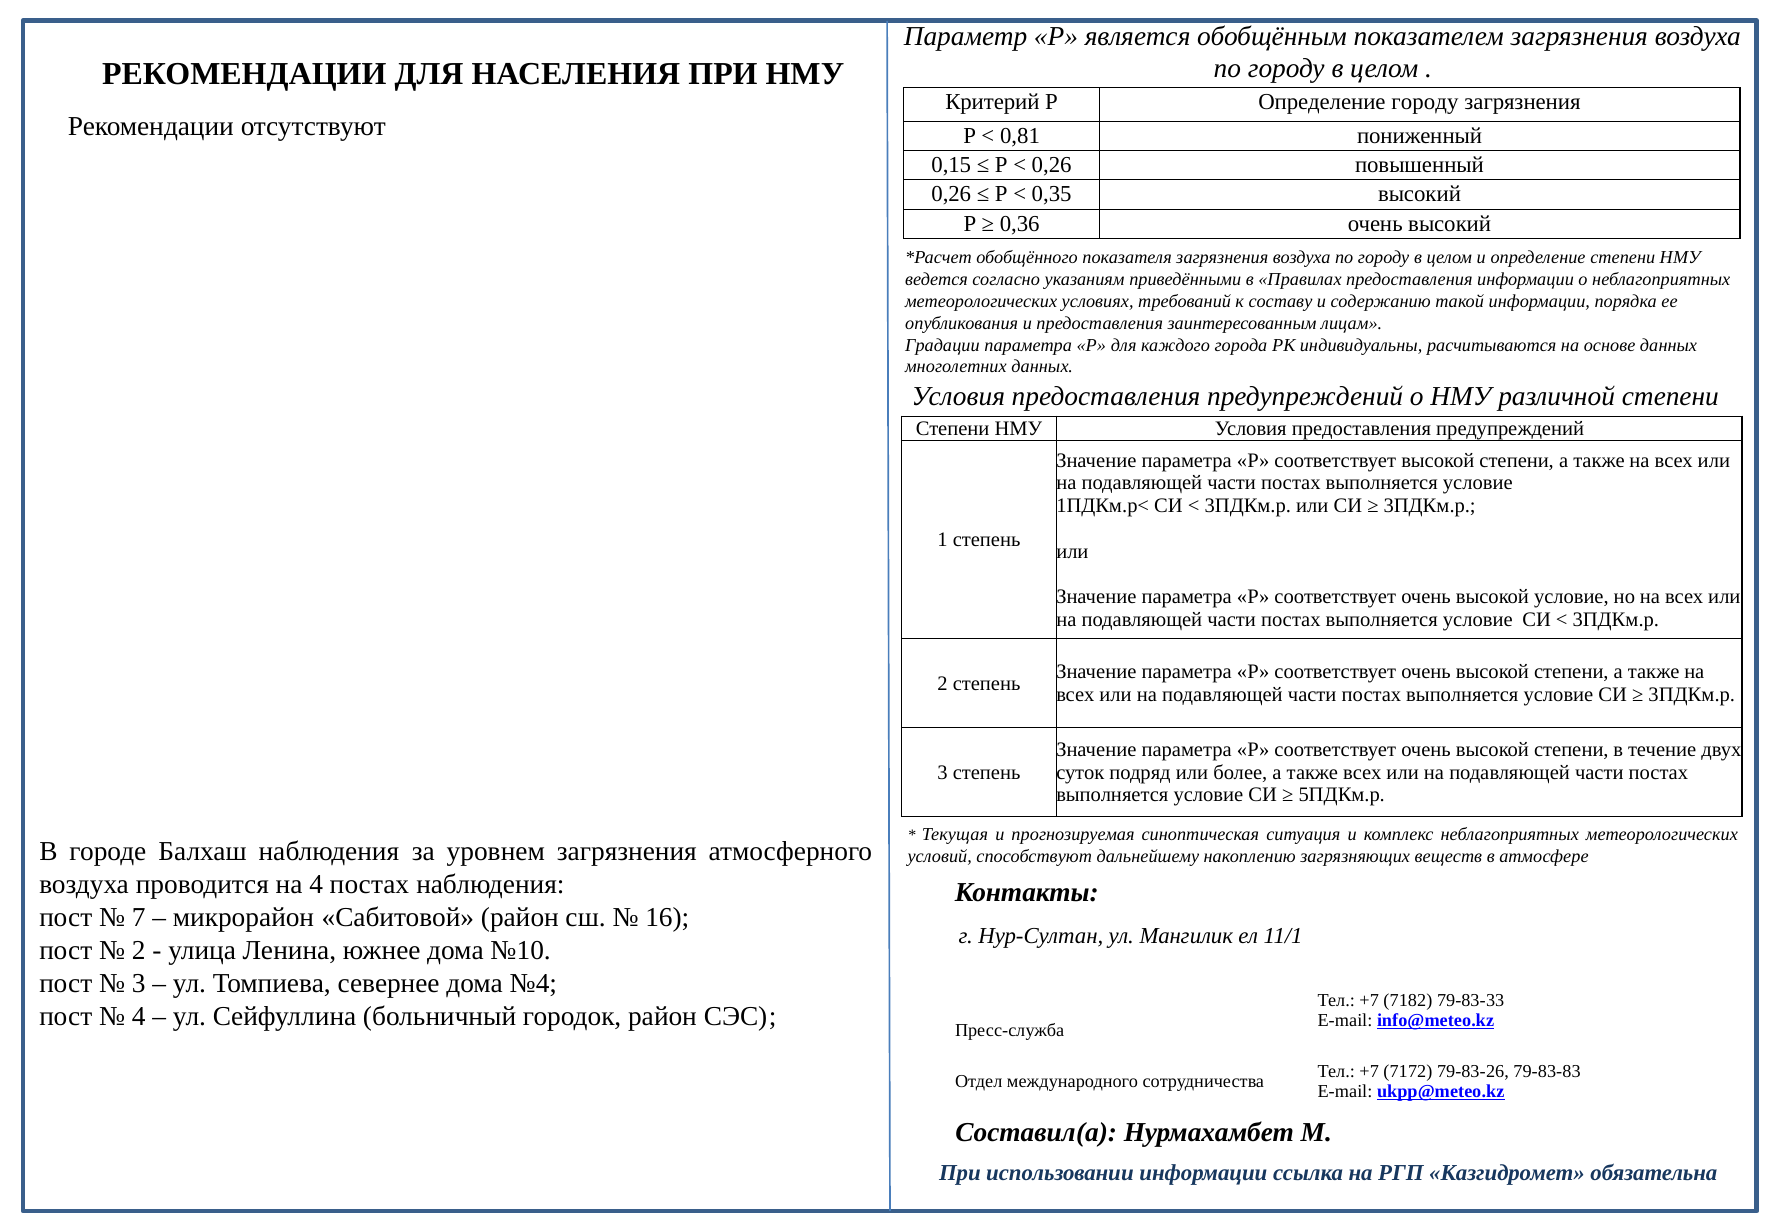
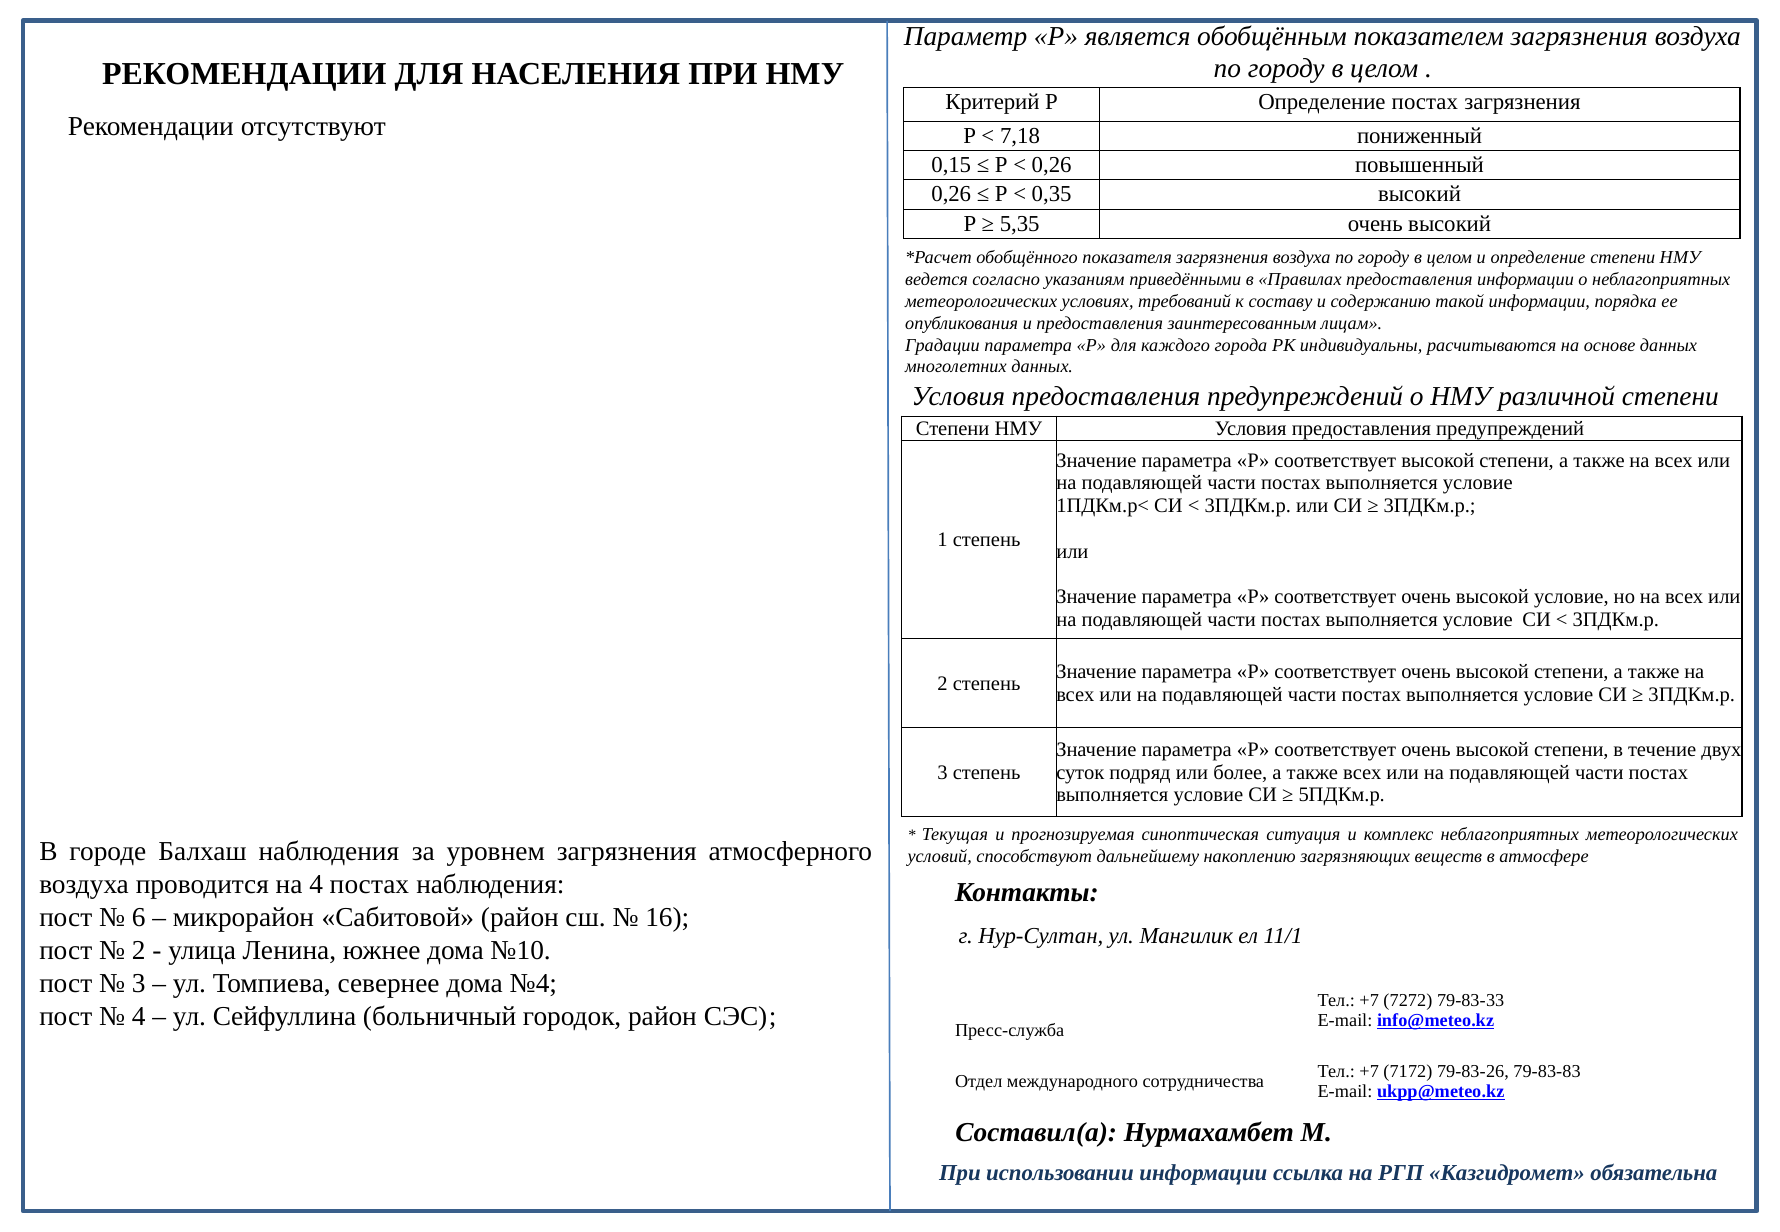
Определение городу: городу -> постах
0,81: 0,81 -> 7,18
0,36: 0,36 -> 5,35
7: 7 -> 6
7182: 7182 -> 7272
